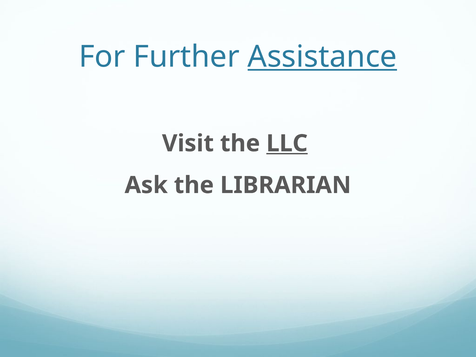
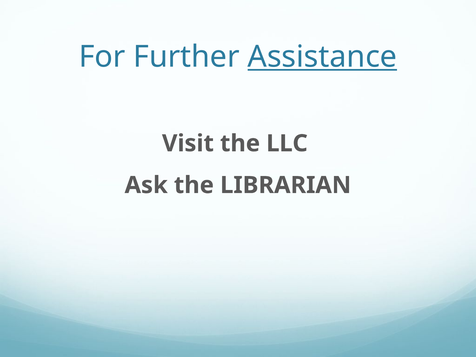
LLC underline: present -> none
